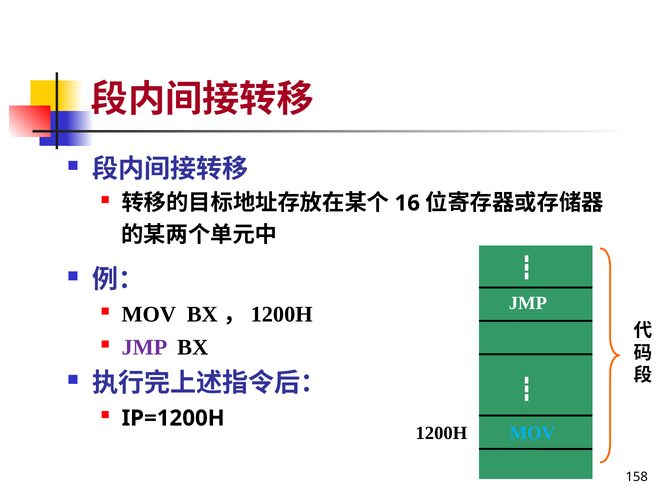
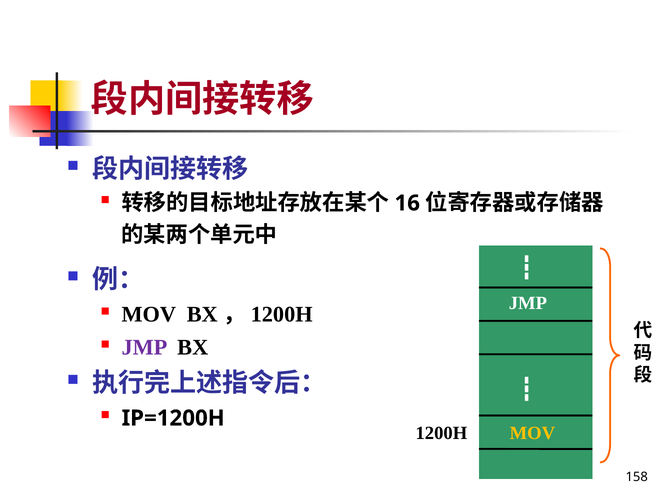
MOV at (532, 434) colour: light blue -> yellow
